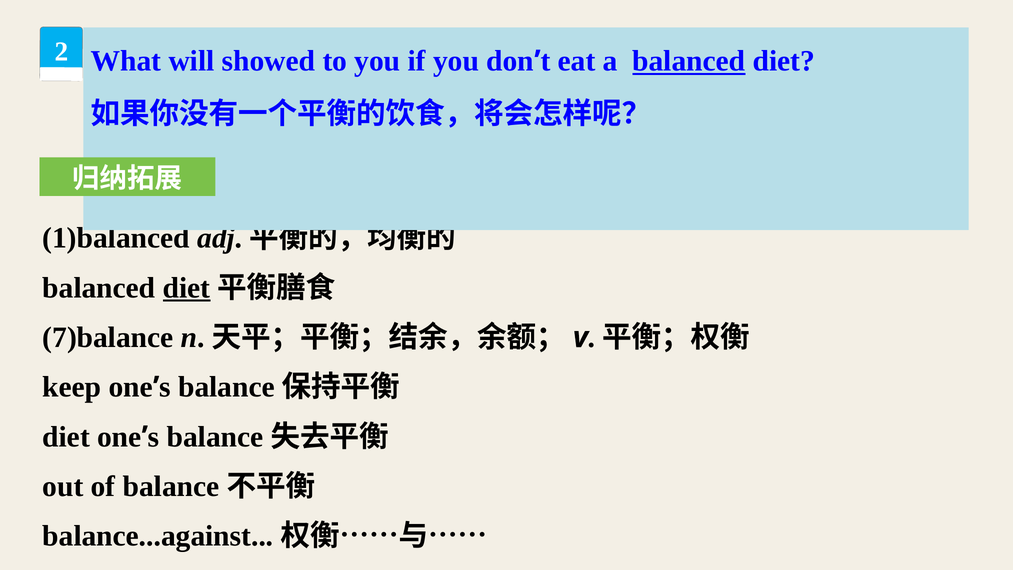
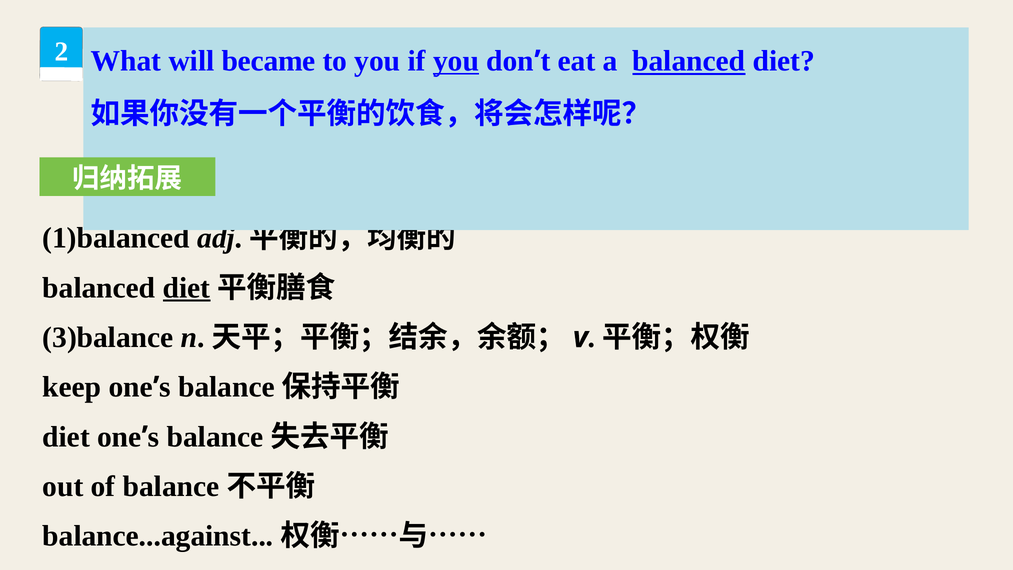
showed: showed -> became
you at (456, 61) underline: none -> present
7)balance: 7)balance -> 3)balance
